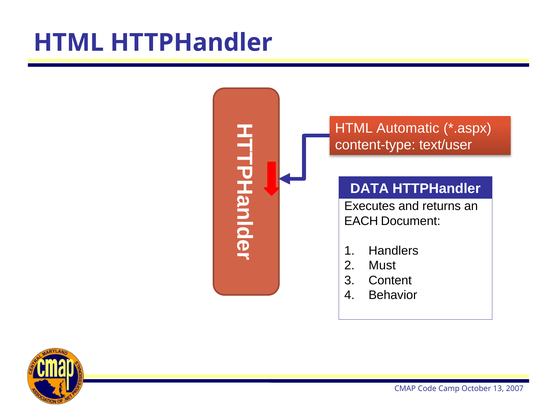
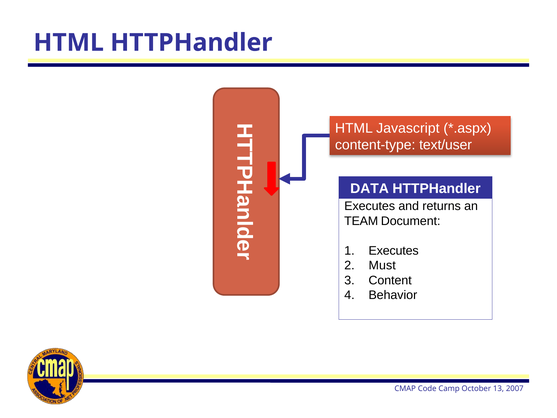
Automatic: Automatic -> Javascript
EACH: EACH -> TEAM
Handlers at (394, 250): Handlers -> Executes
